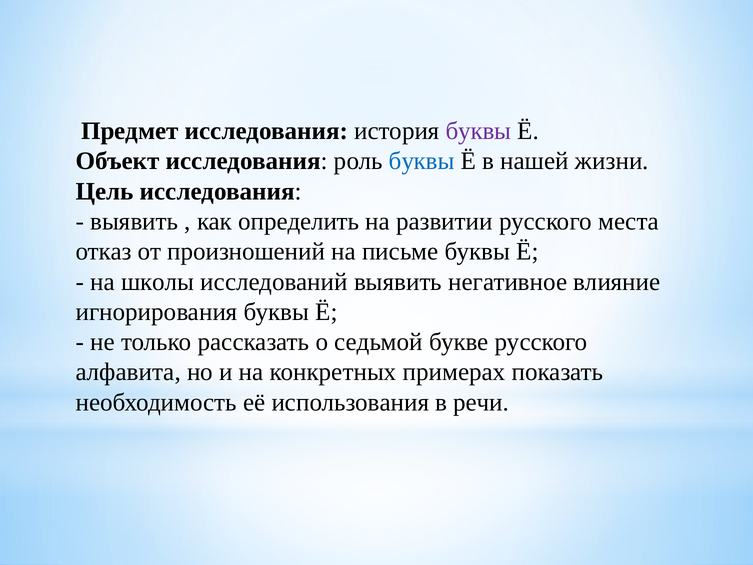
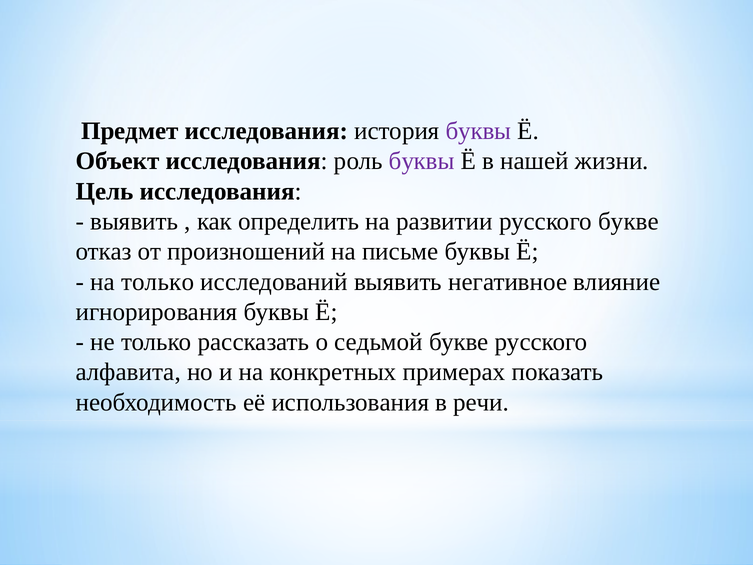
буквы at (422, 161) colour: blue -> purple
русского места: места -> букве
на школы: школы -> только
